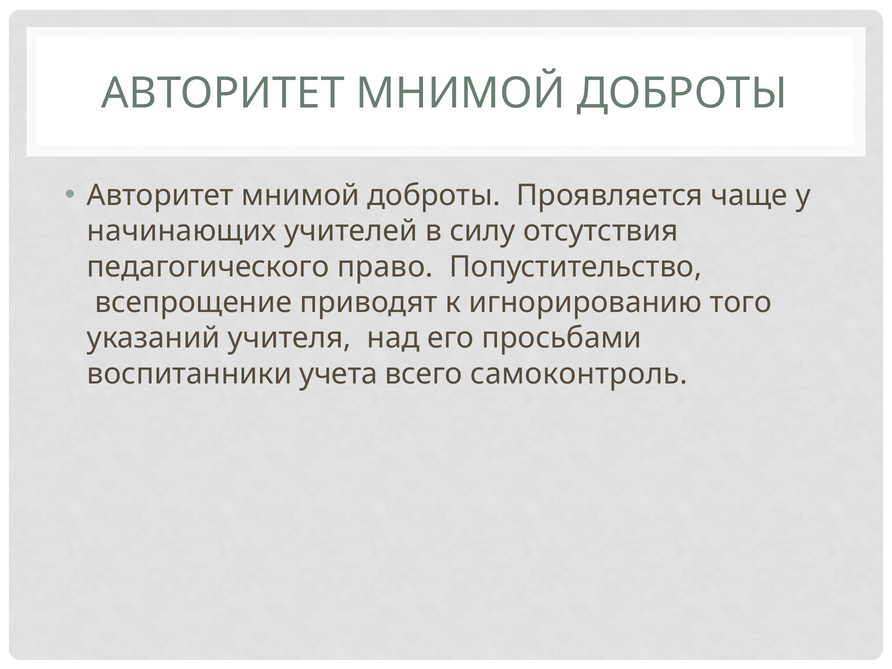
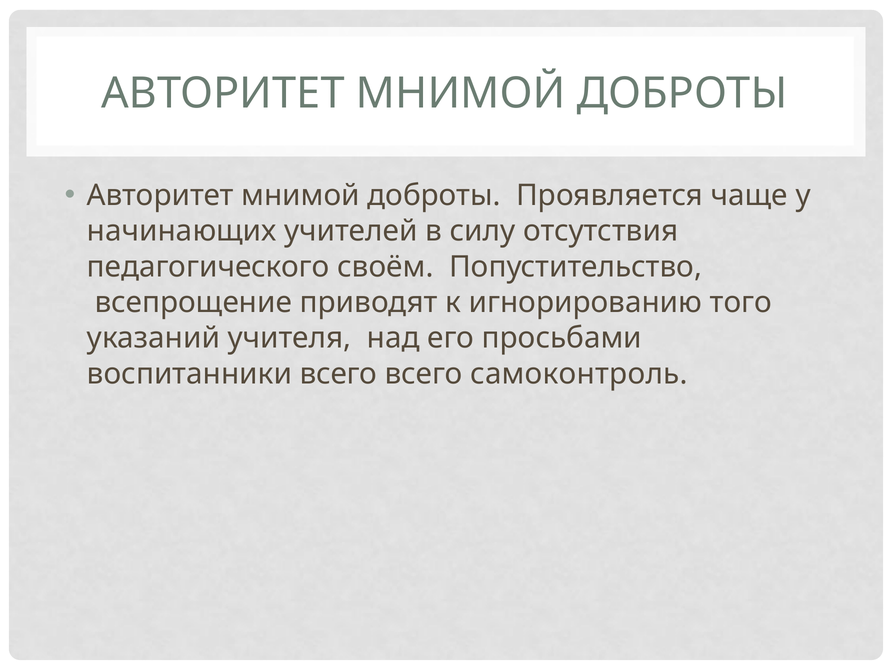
право: право -> своём
воспитанники учета: учета -> всего
